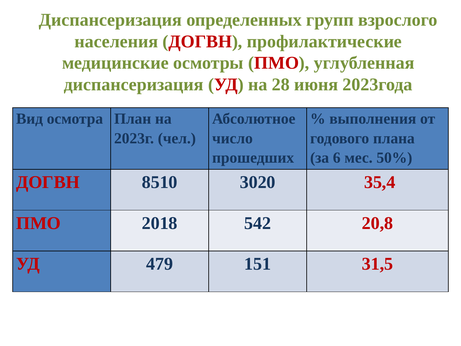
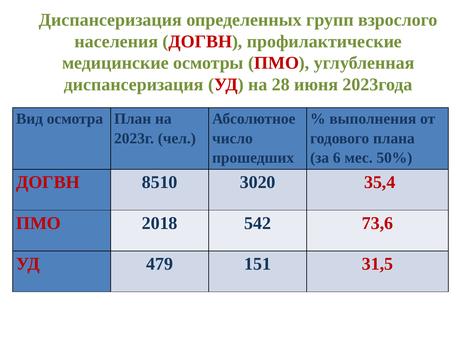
20,8: 20,8 -> 73,6
